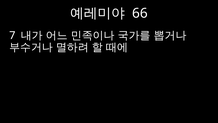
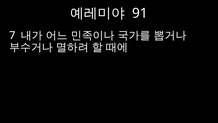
66: 66 -> 91
